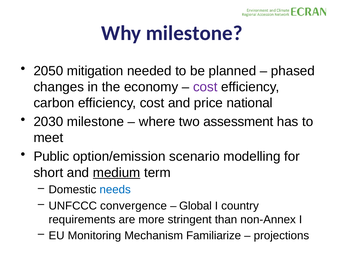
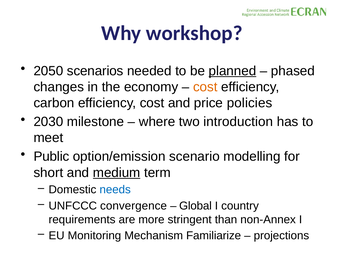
Why milestone: milestone -> workshop
mitigation: mitigation -> scenarios
planned underline: none -> present
cost at (205, 87) colour: purple -> orange
national: national -> policies
assessment: assessment -> introduction
